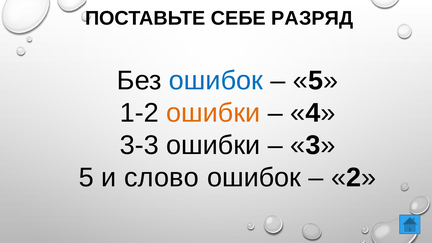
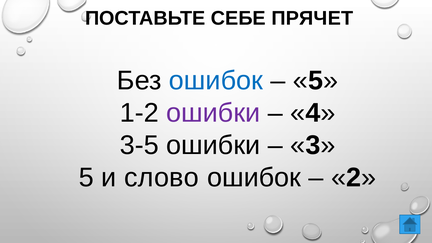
РАЗРЯД: РАЗРЯД -> ПРЯЧЕТ
ошибки at (213, 113) colour: orange -> purple
3-3: 3-3 -> 3-5
